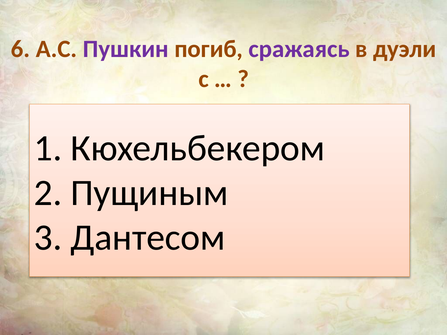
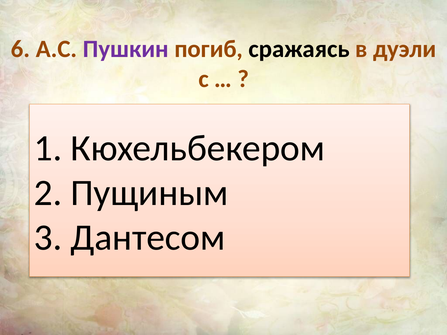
сражаясь colour: purple -> black
